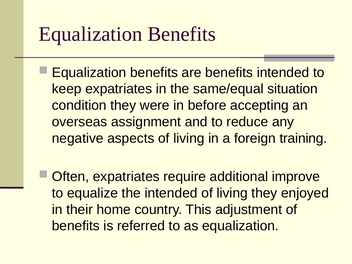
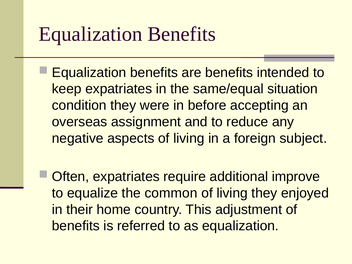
training: training -> subject
the intended: intended -> common
